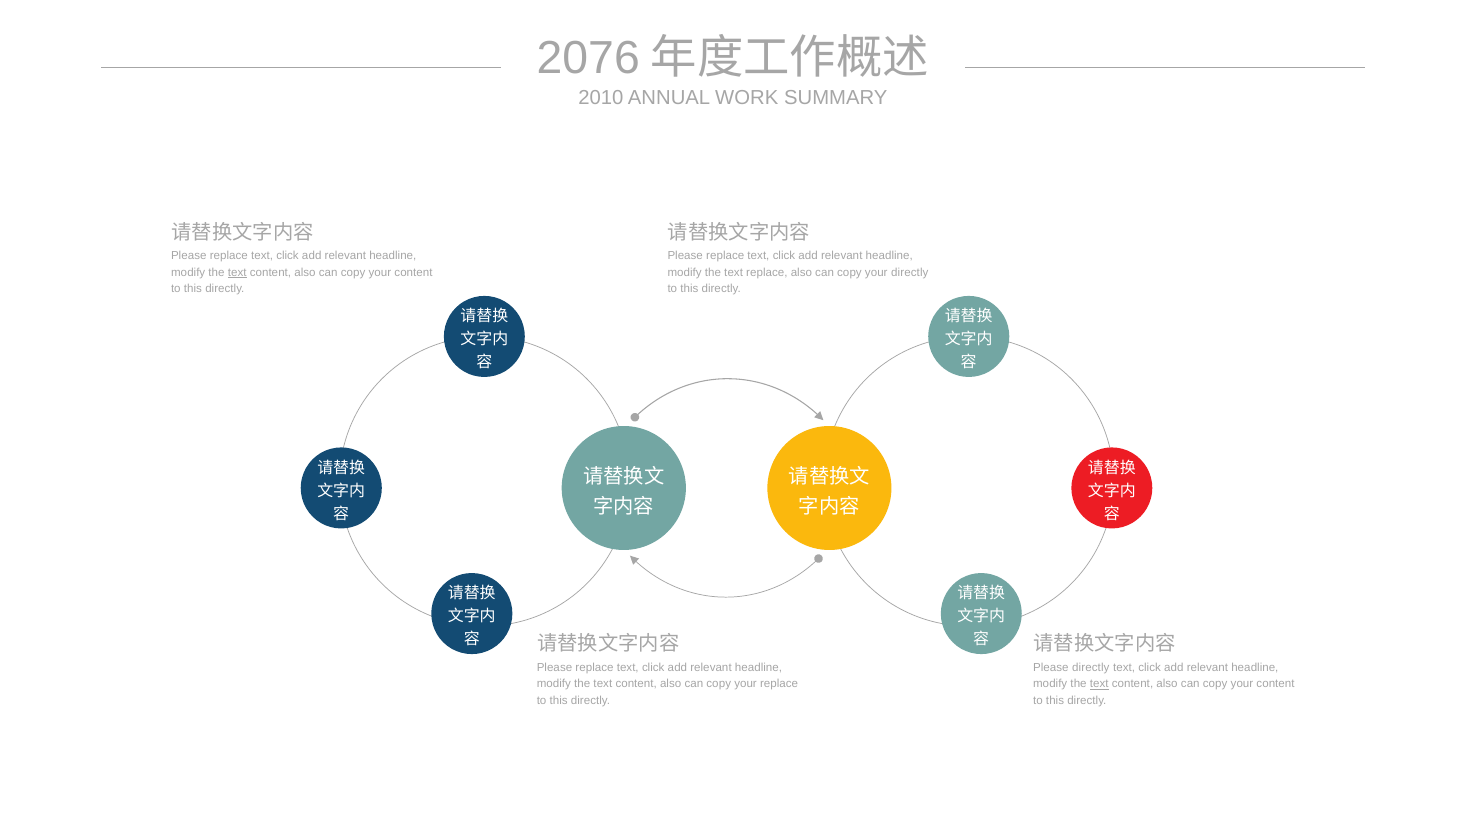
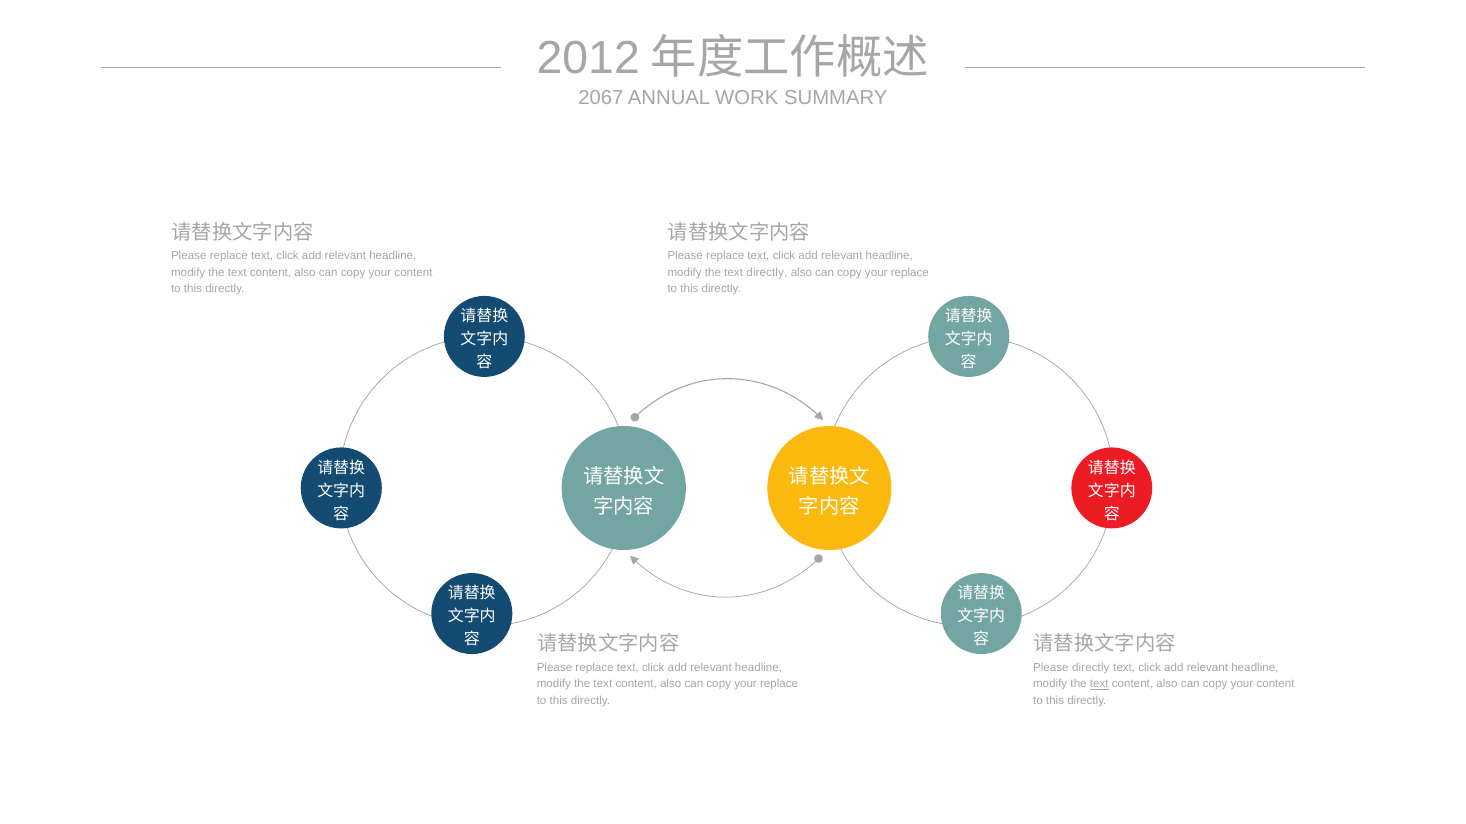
2076: 2076 -> 2012
2010: 2010 -> 2067
text at (237, 273) underline: present -> none
text replace: replace -> directly
directly at (910, 273): directly -> replace
